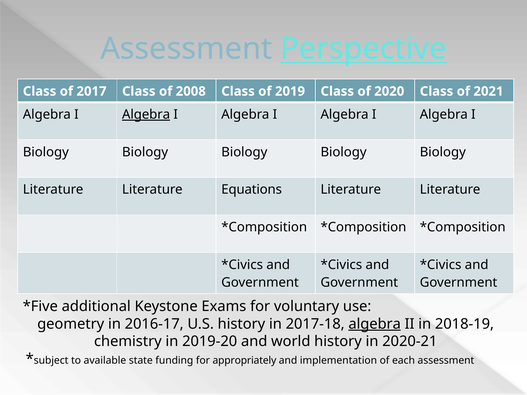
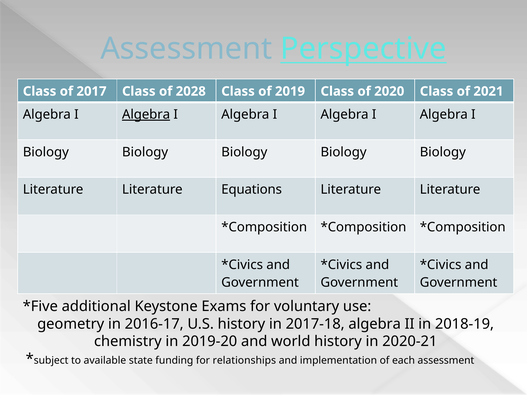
2008: 2008 -> 2028
algebra at (375, 324) underline: present -> none
appropriately: appropriately -> relationships
